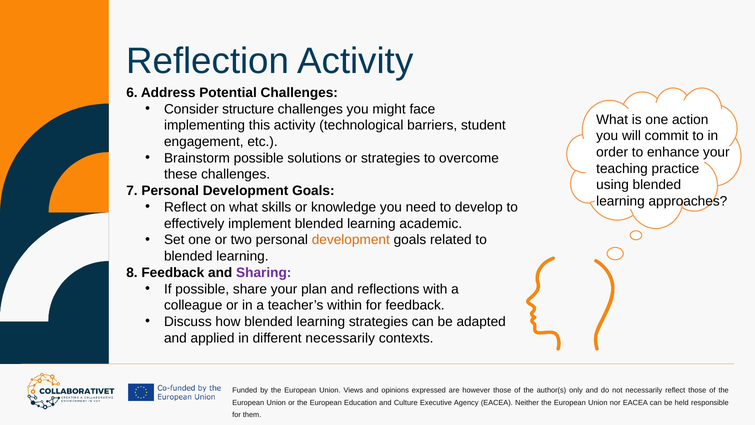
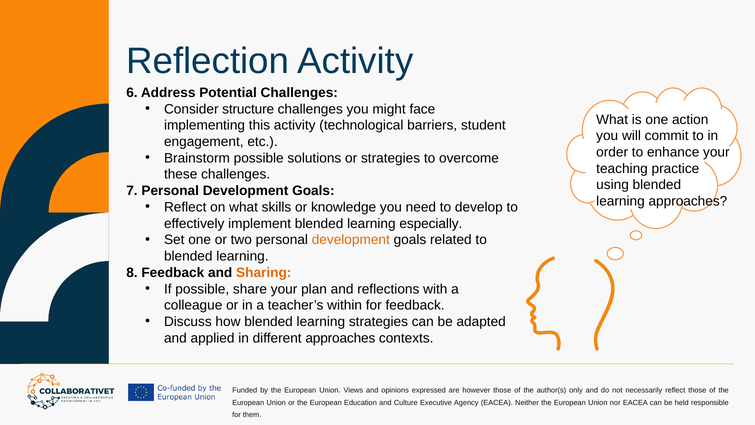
academic: academic -> especially
Sharing colour: purple -> orange
different necessarily: necessarily -> approaches
